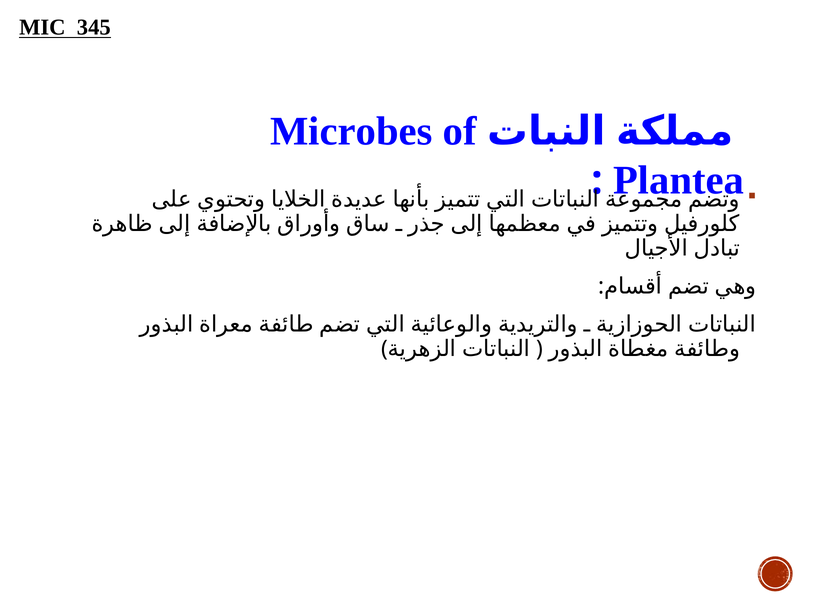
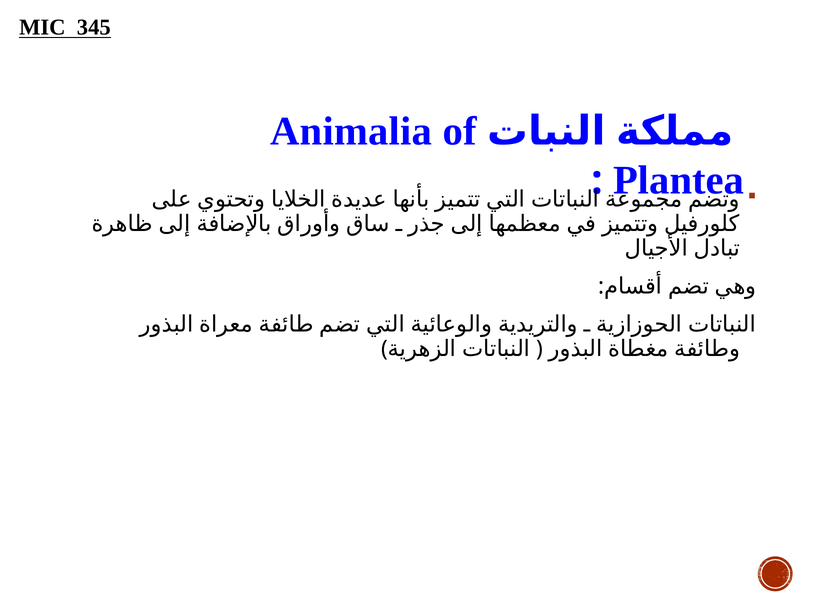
Microbes: Microbes -> Animalia
